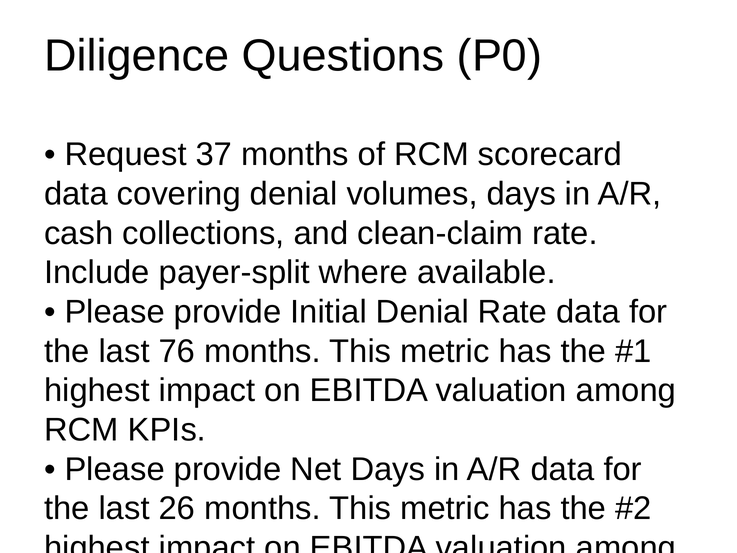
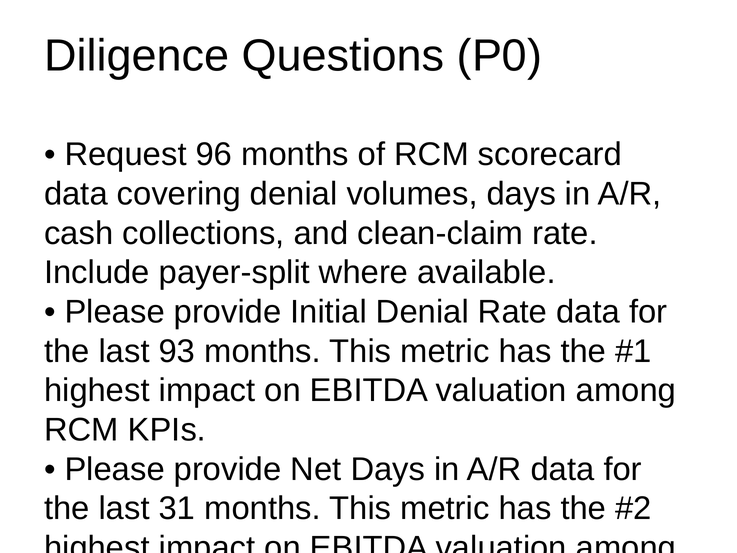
37: 37 -> 96
76: 76 -> 93
26: 26 -> 31
